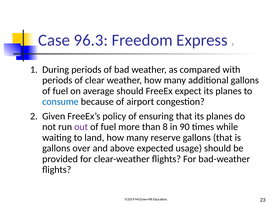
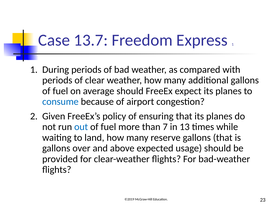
96.3: 96.3 -> 13.7
out colour: purple -> blue
8: 8 -> 7
90: 90 -> 13
